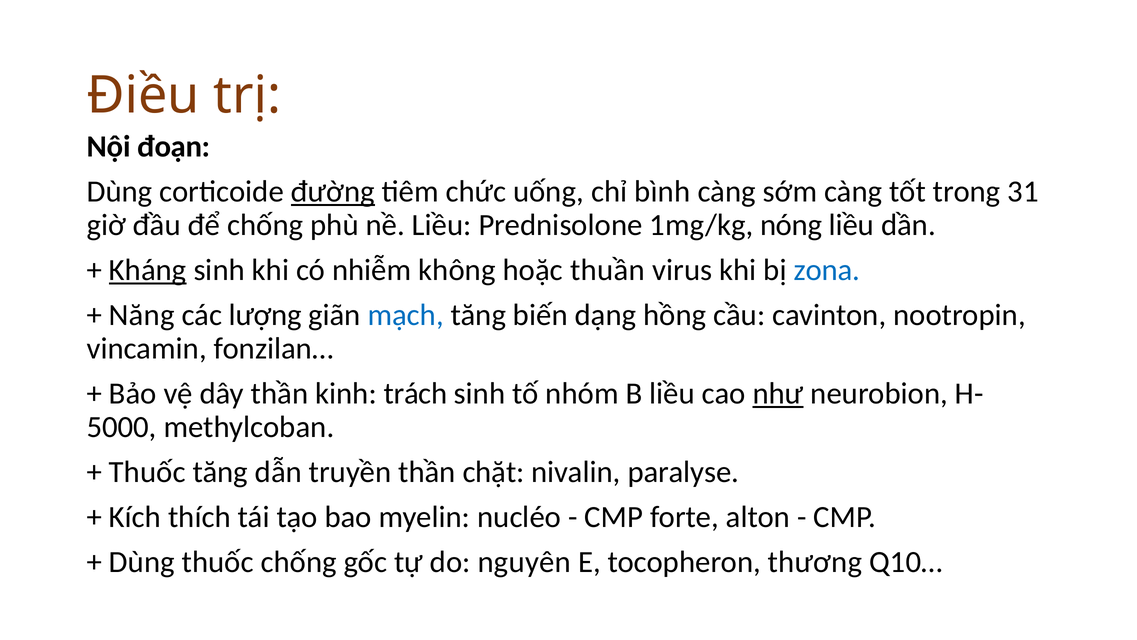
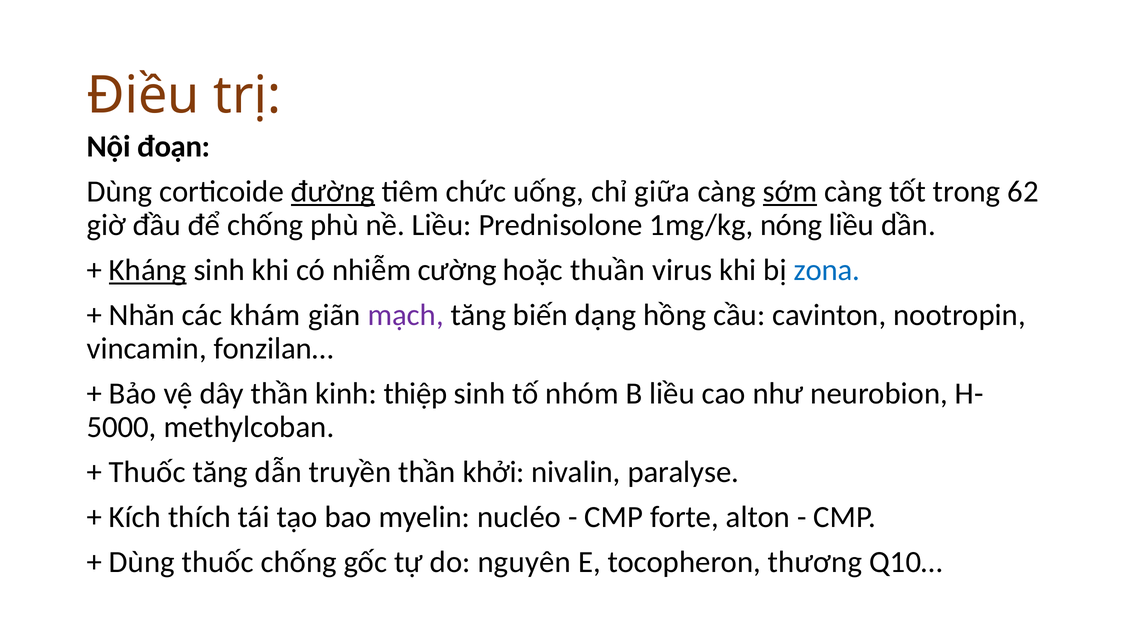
bình: bình -> giữa
sớm underline: none -> present
31: 31 -> 62
không: không -> cường
Năng: Năng -> Nhăn
lượng: lượng -> khám
mạch colour: blue -> purple
trách: trách -> thiệp
như underline: present -> none
chặt: chặt -> khởi
